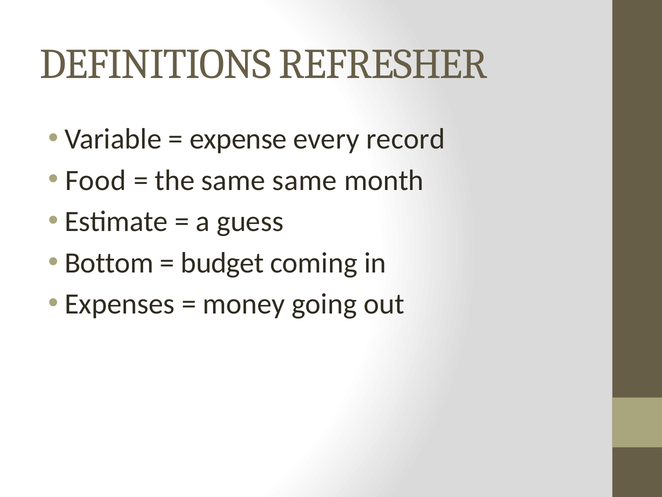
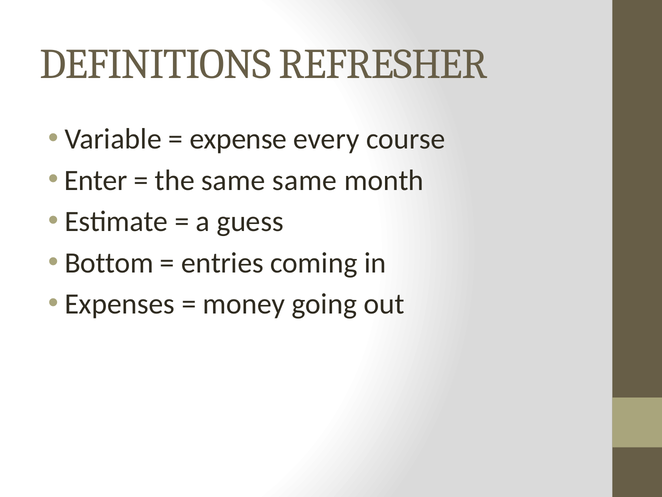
record: record -> course
Food: Food -> Enter
budget: budget -> entries
